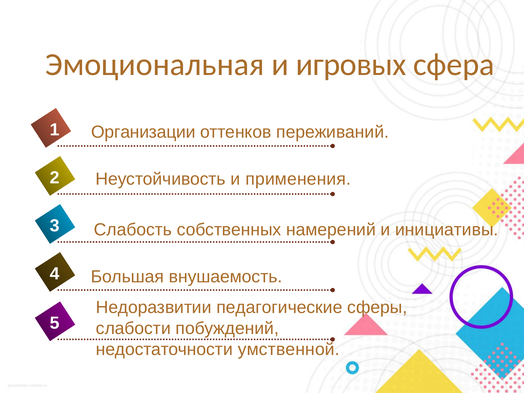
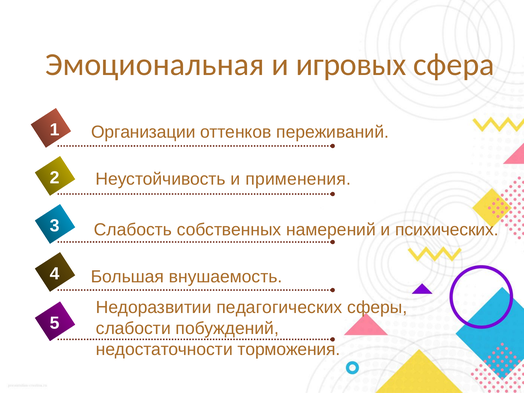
инициативы: инициативы -> психических
педагогические: педагогические -> педагогических
умственной: умственной -> торможения
